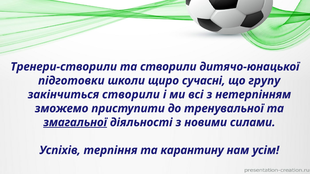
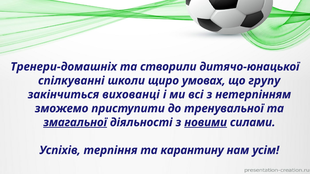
Тренери-створили: Тренери-створили -> Тренери-домашніх
підготовки: підготовки -> спілкуванні
сучасні: сучасні -> умовах
закінчиться створили: створили -> вихованці
новими underline: none -> present
